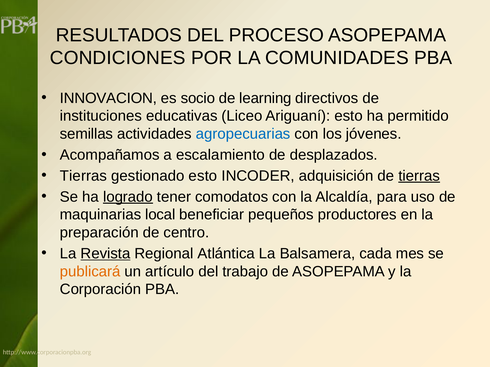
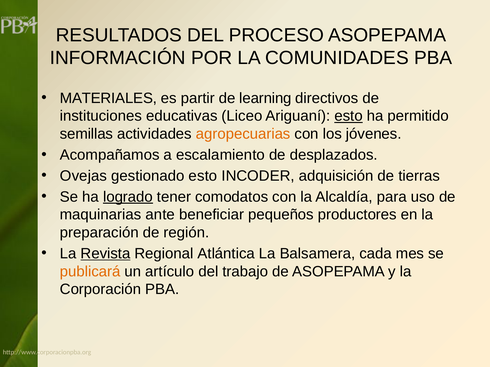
CONDICIONES: CONDICIONES -> INFORMACIÓN
INNOVACION: INNOVACION -> MATERIALES
socio: socio -> partir
esto at (349, 116) underline: none -> present
agropecuarias colour: blue -> orange
Tierras at (84, 176): Tierras -> Ovejas
tierras at (419, 176) underline: present -> none
local: local -> ante
centro: centro -> región
